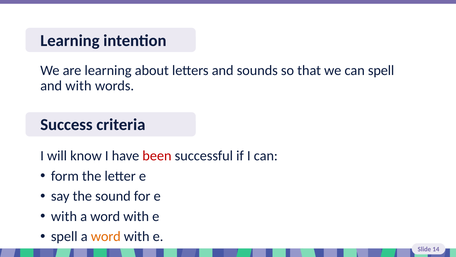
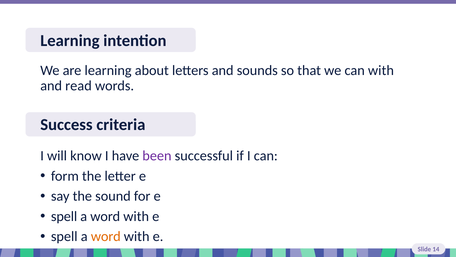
can spell: spell -> with
and with: with -> read
been colour: red -> purple
with at (64, 216): with -> spell
